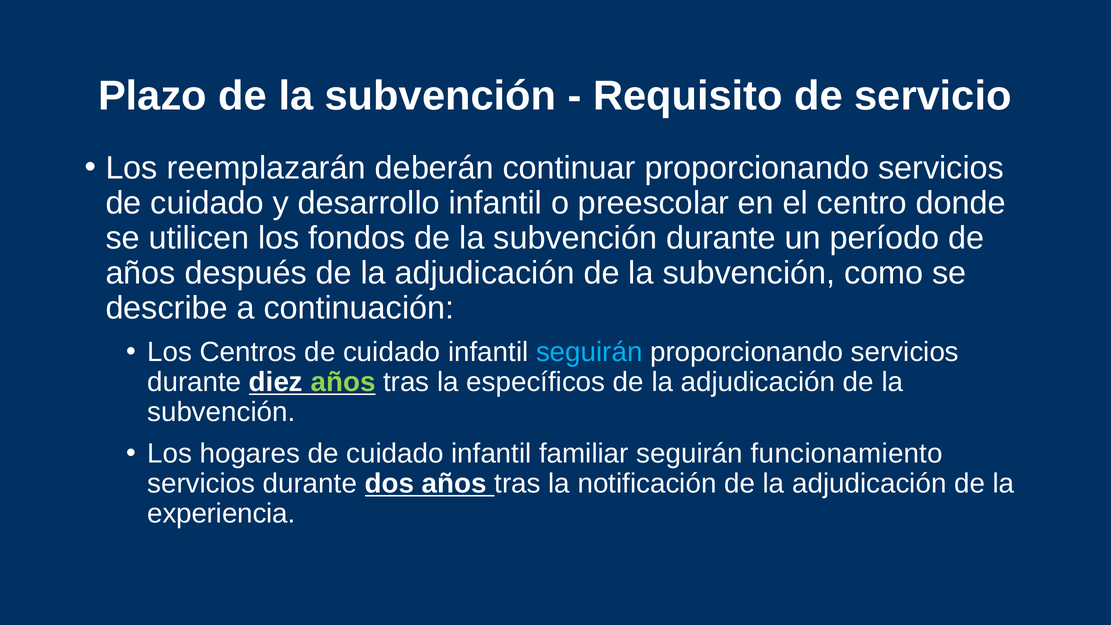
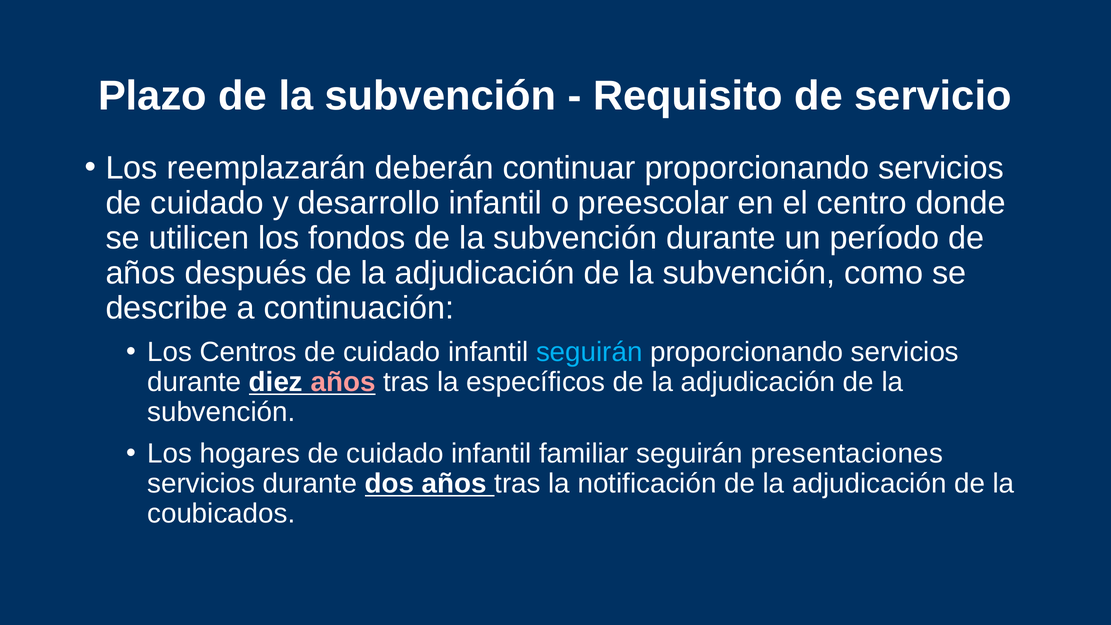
años at (343, 382) colour: light green -> pink
funcionamiento: funcionamiento -> presentaciones
experiencia: experiencia -> coubicados
